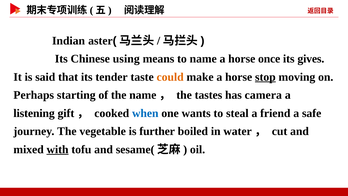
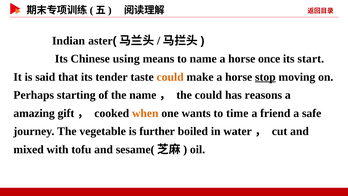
gives: gives -> start
the tastes: tastes -> could
camera: camera -> reasons
listening: listening -> amazing
when colour: blue -> orange
steal: steal -> time
with underline: present -> none
